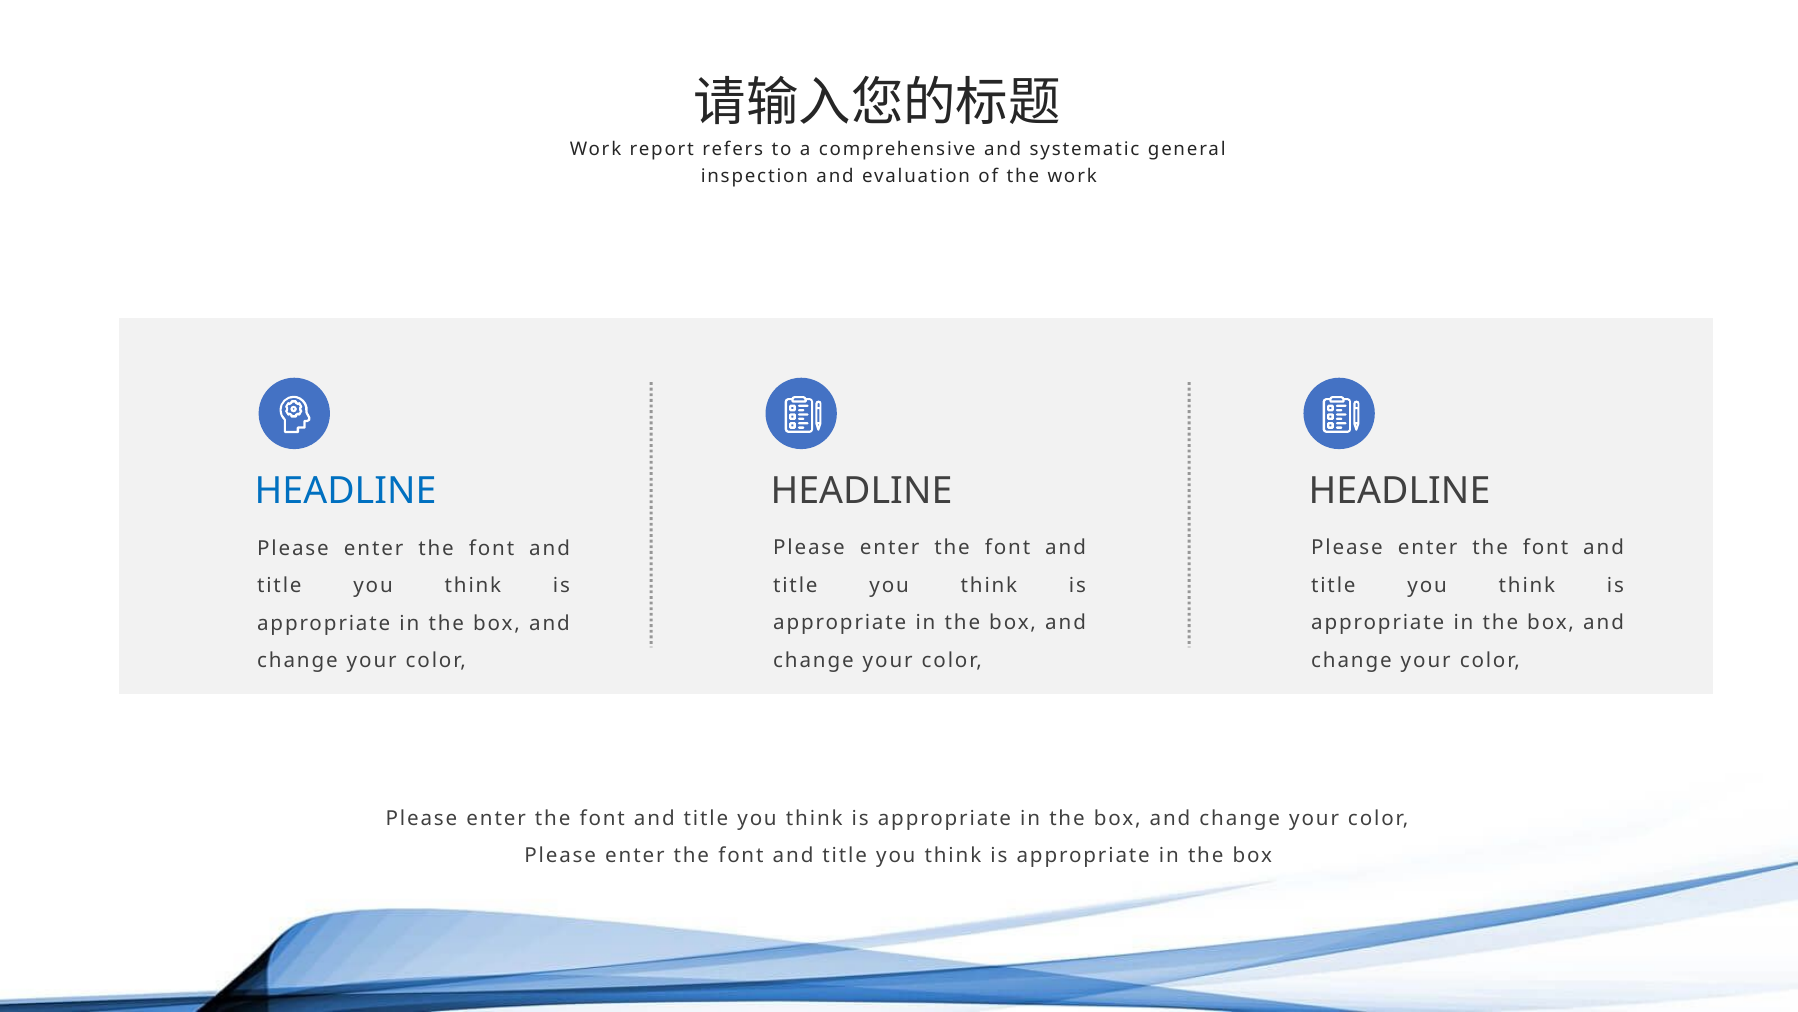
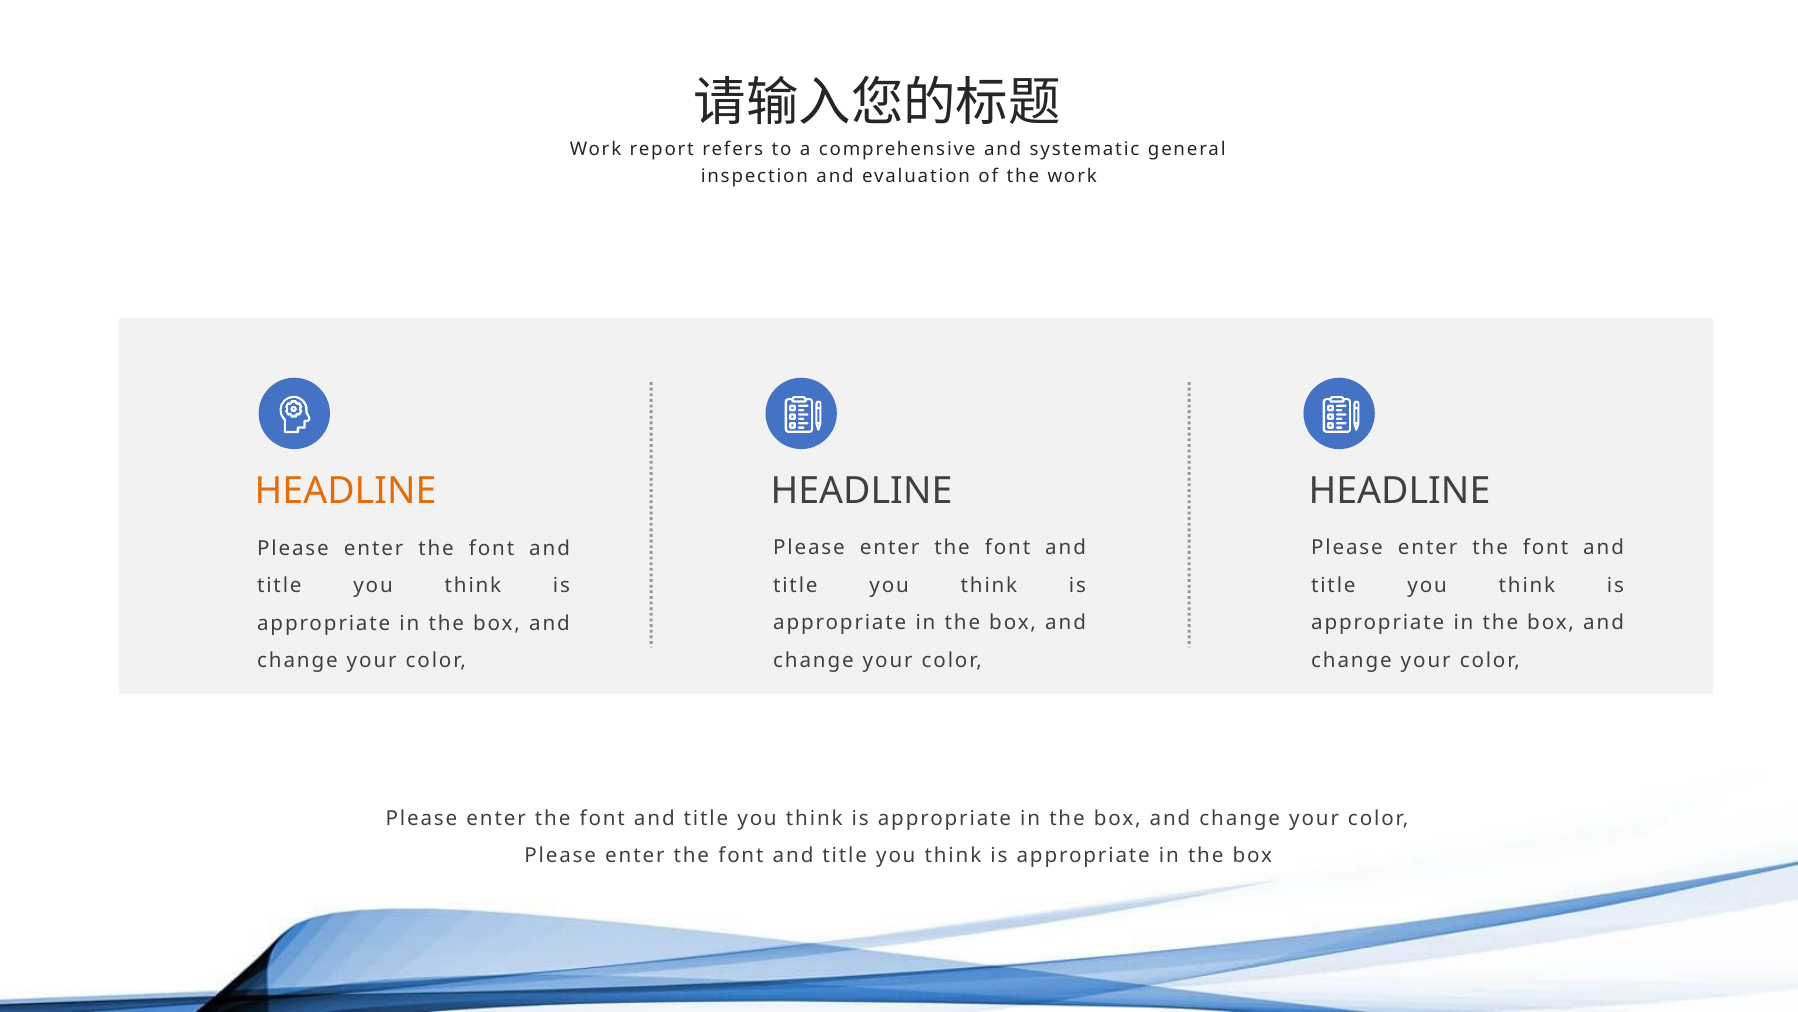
HEADLINE at (346, 491) colour: blue -> orange
